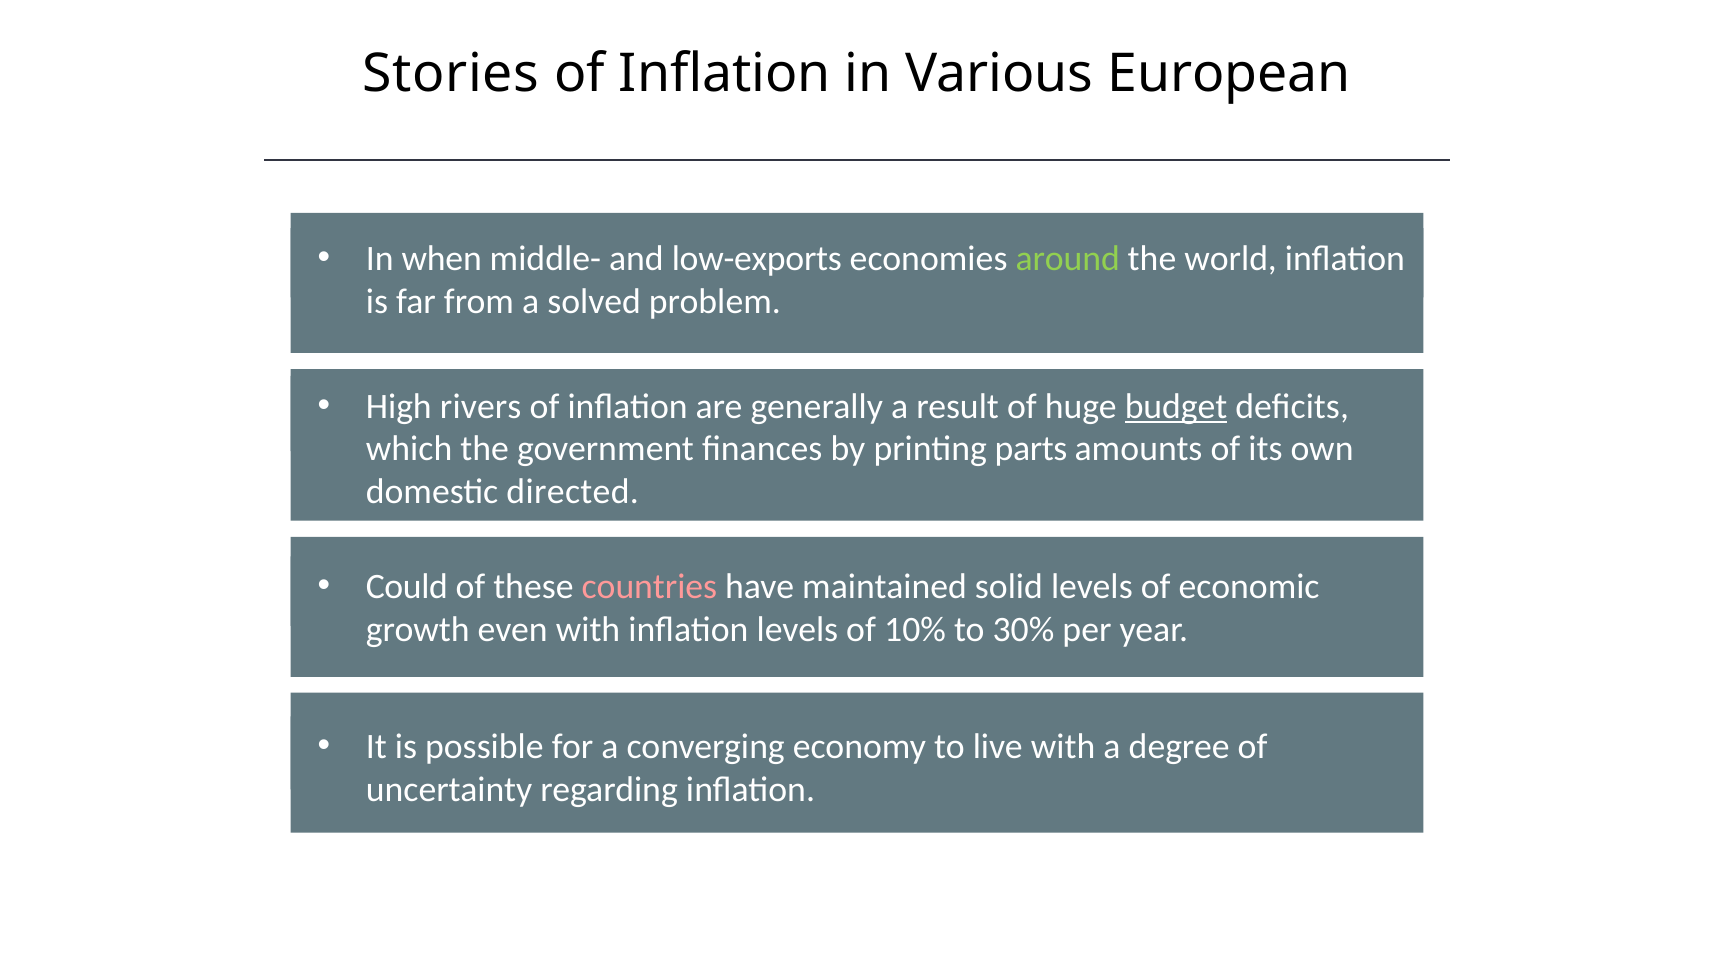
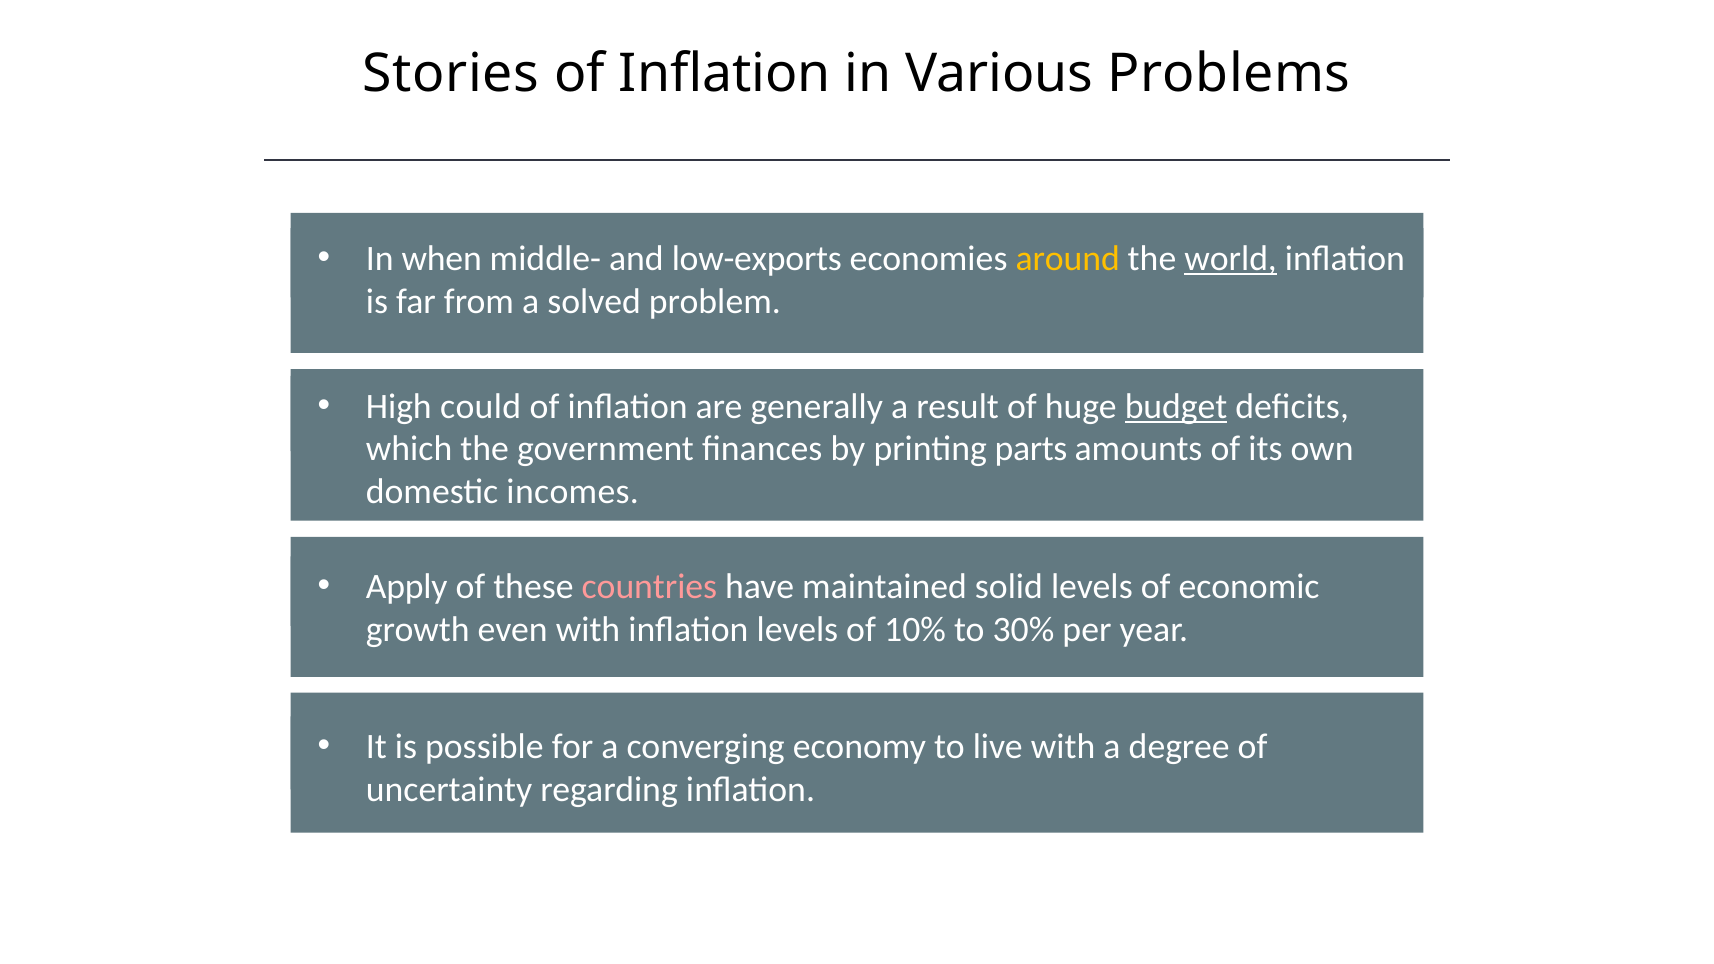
European: European -> Problems
around colour: light green -> yellow
world underline: none -> present
rivers: rivers -> could
directed: directed -> incomes
Could: Could -> Apply
